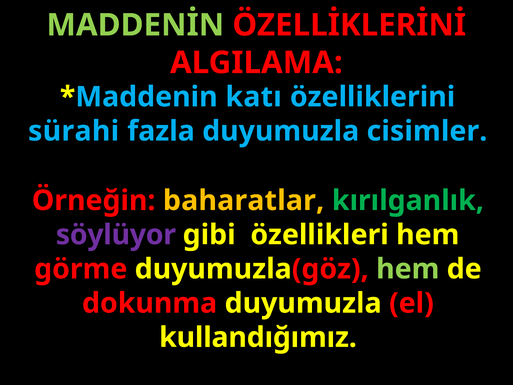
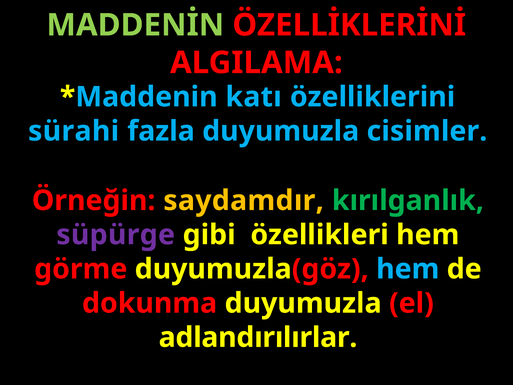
baharatlar: baharatlar -> saydamdır
söylüyor: söylüyor -> süpürge
hem at (408, 269) colour: light green -> light blue
kullandığımız: kullandığımız -> adlandırılırlar
